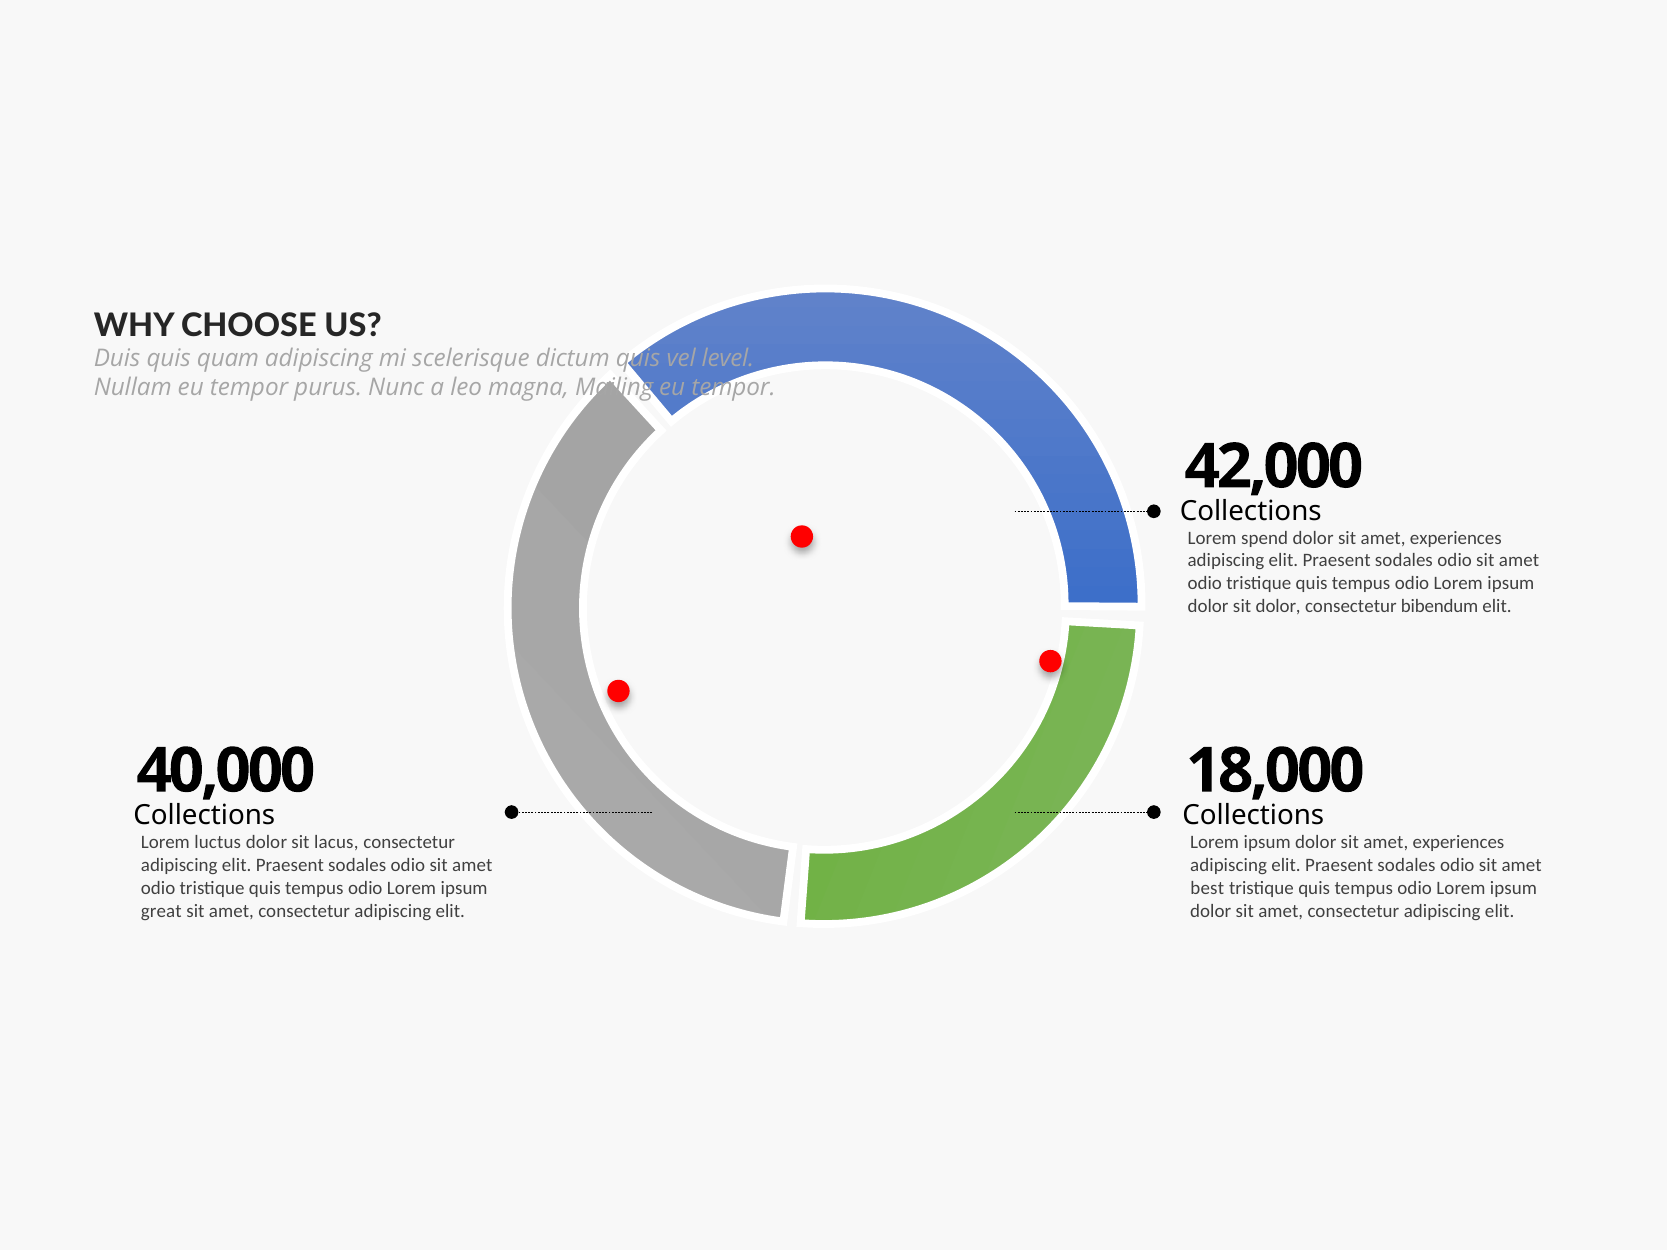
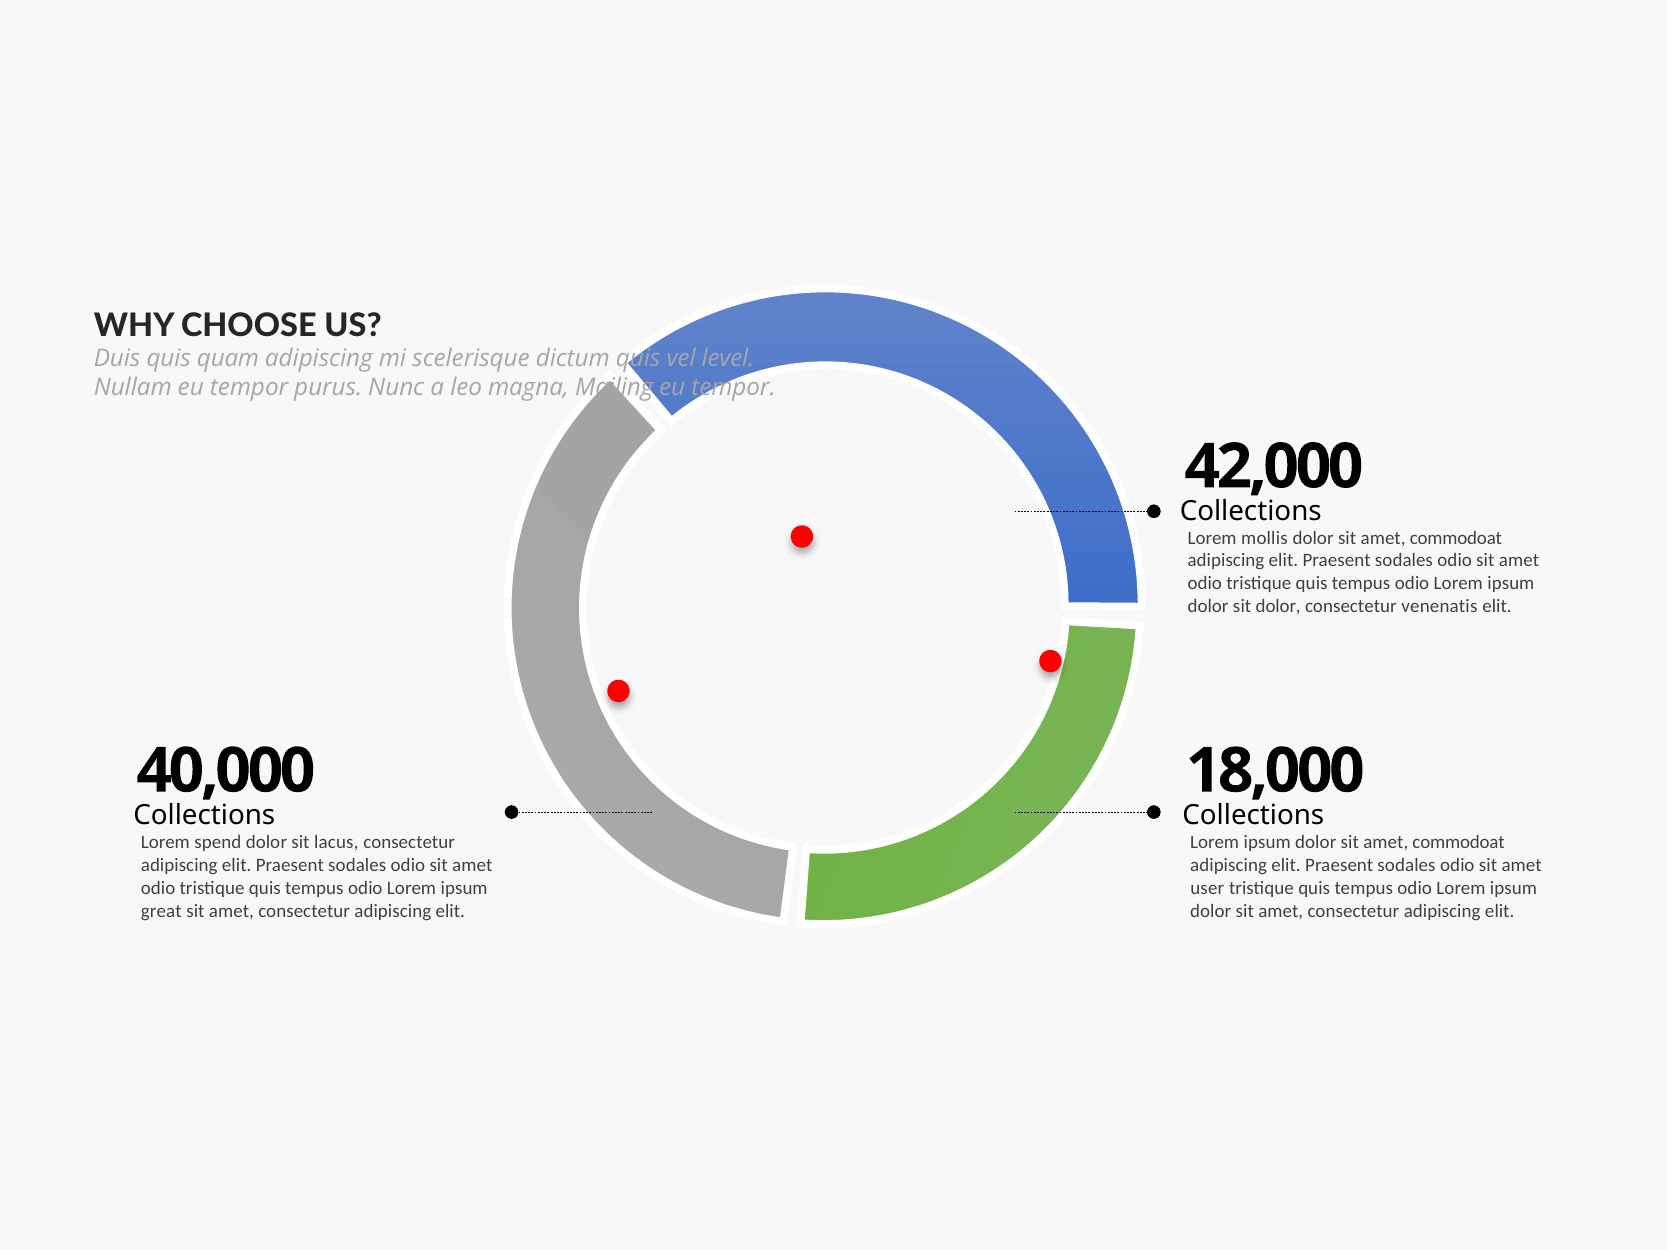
spend: spend -> mollis
experiences at (1456, 538): experiences -> commodoat
bibendum: bibendum -> venenatis
luctus: luctus -> spend
experiences at (1458, 842): experiences -> commodoat
best: best -> user
